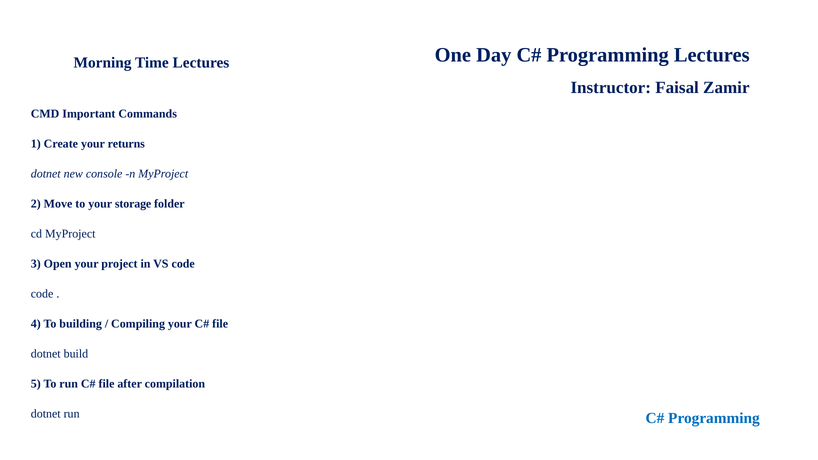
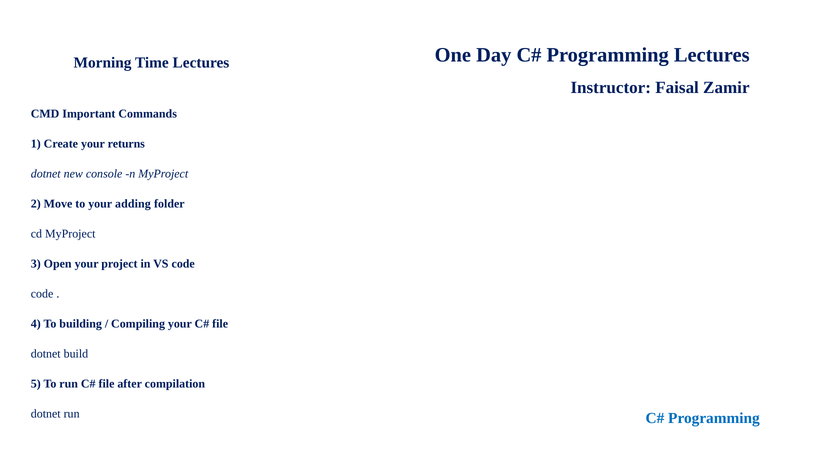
storage: storage -> adding
